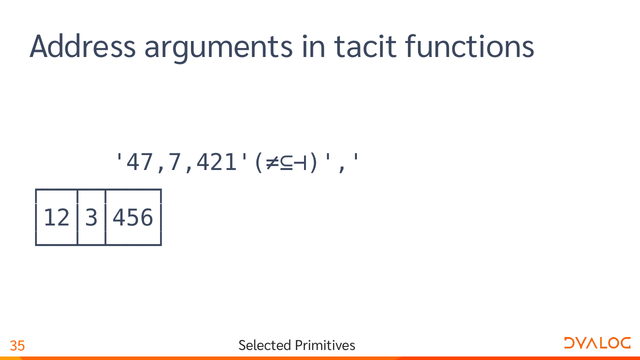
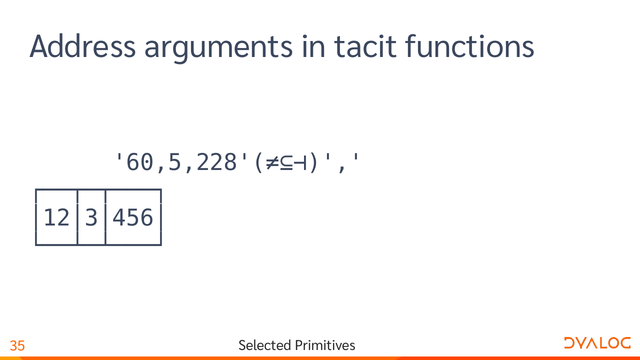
47,7,421'(≠⊆⊣: 47,7,421'(≠⊆⊣ -> 60,5,228'(≠⊆⊣
